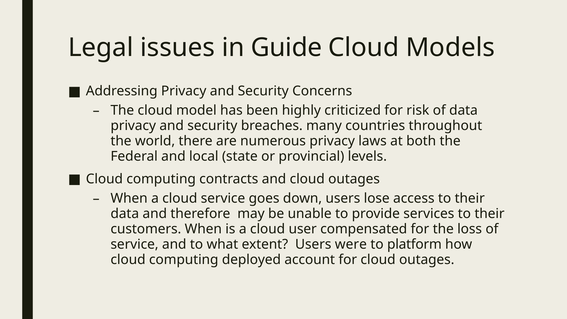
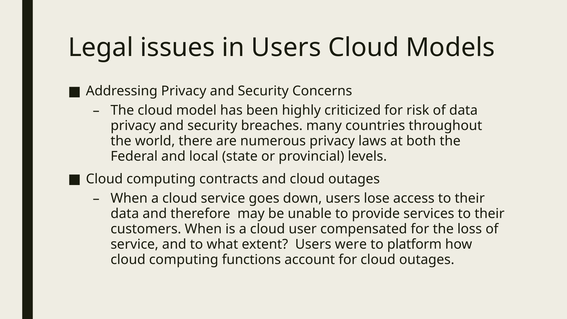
in Guide: Guide -> Users
deployed: deployed -> functions
